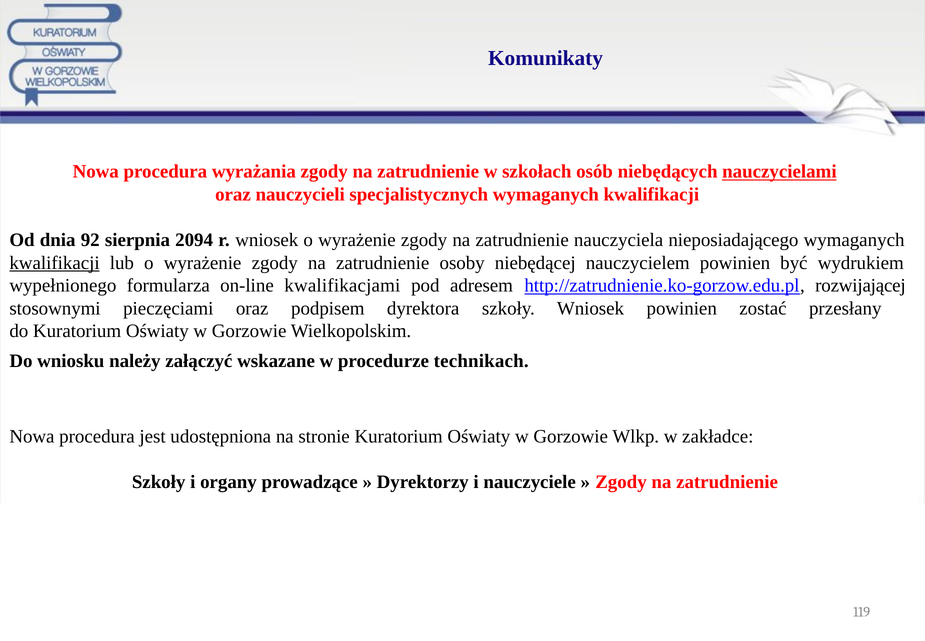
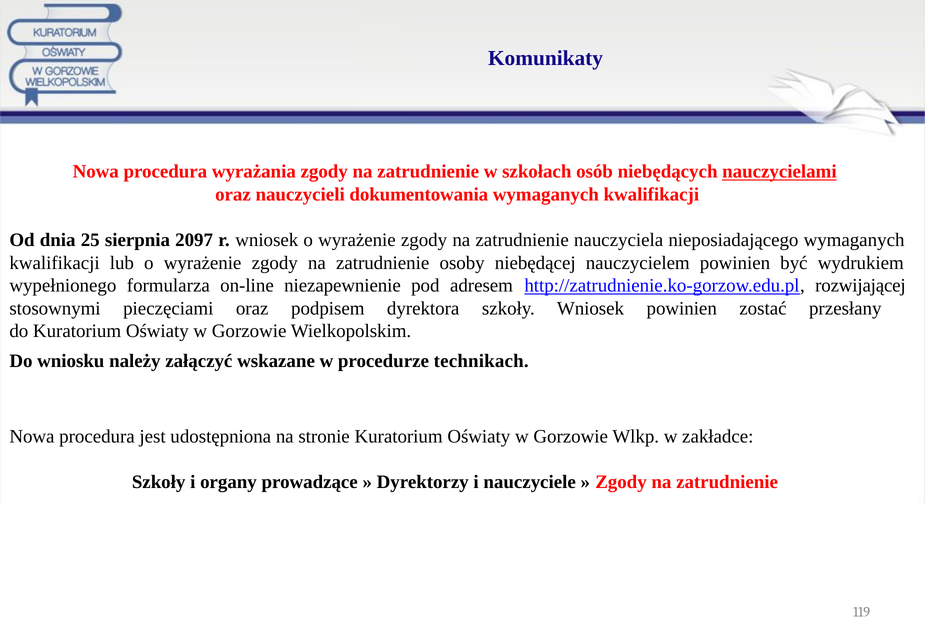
specjalistycznych: specjalistycznych -> dokumentowania
92: 92 -> 25
2094: 2094 -> 2097
kwalifikacji at (55, 263) underline: present -> none
kwalifikacjami: kwalifikacjami -> niezapewnienie
